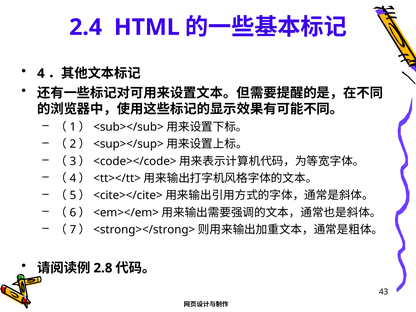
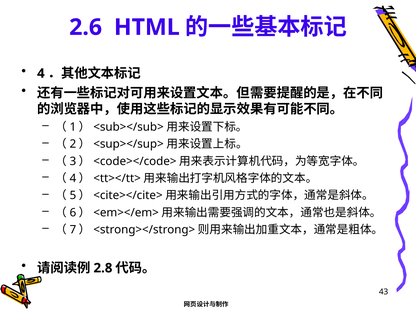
2.4: 2.4 -> 2.6
